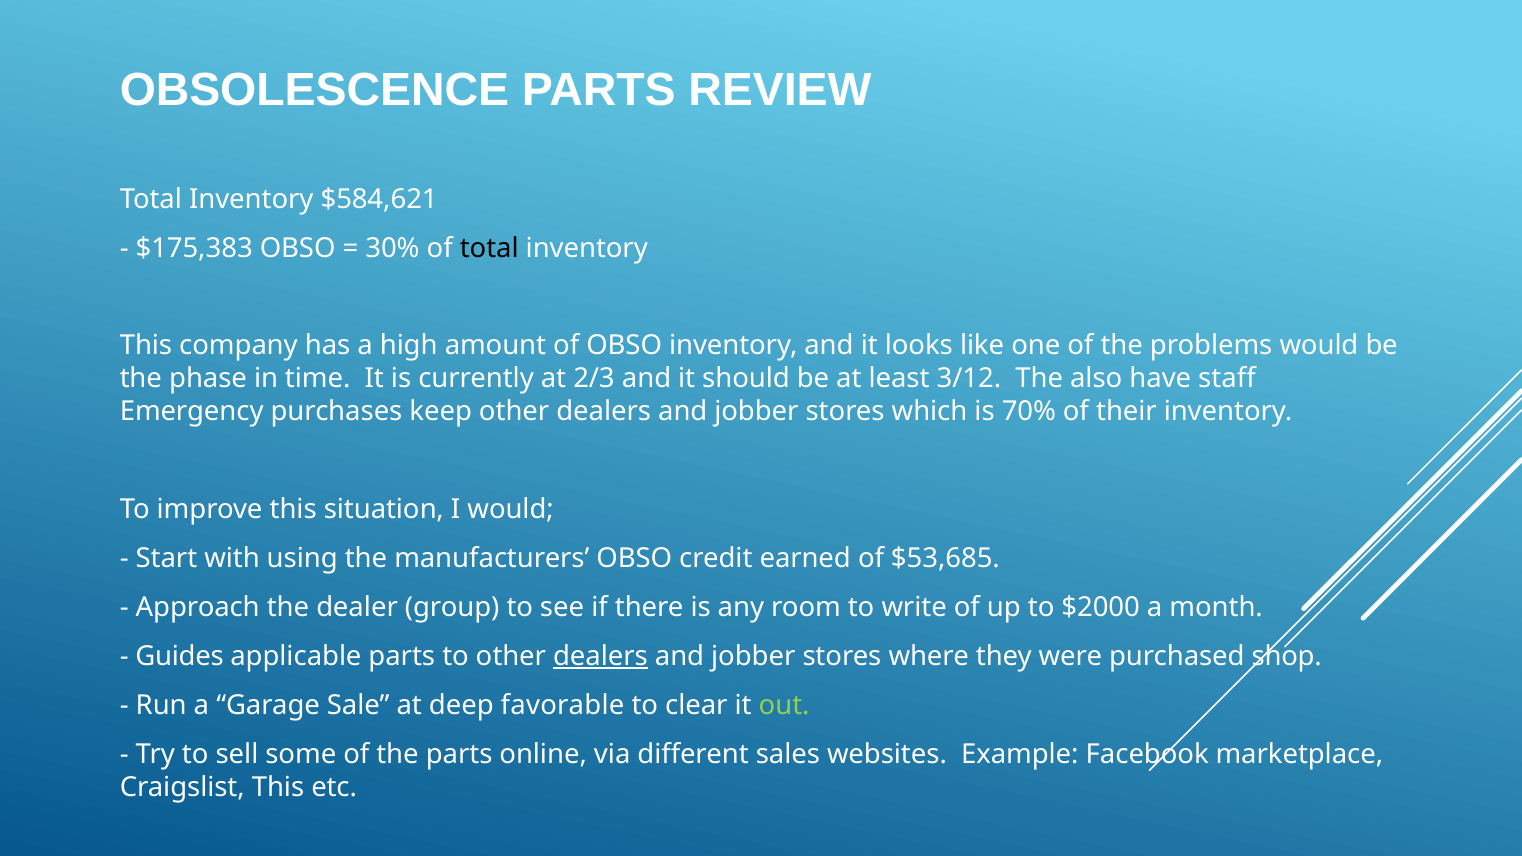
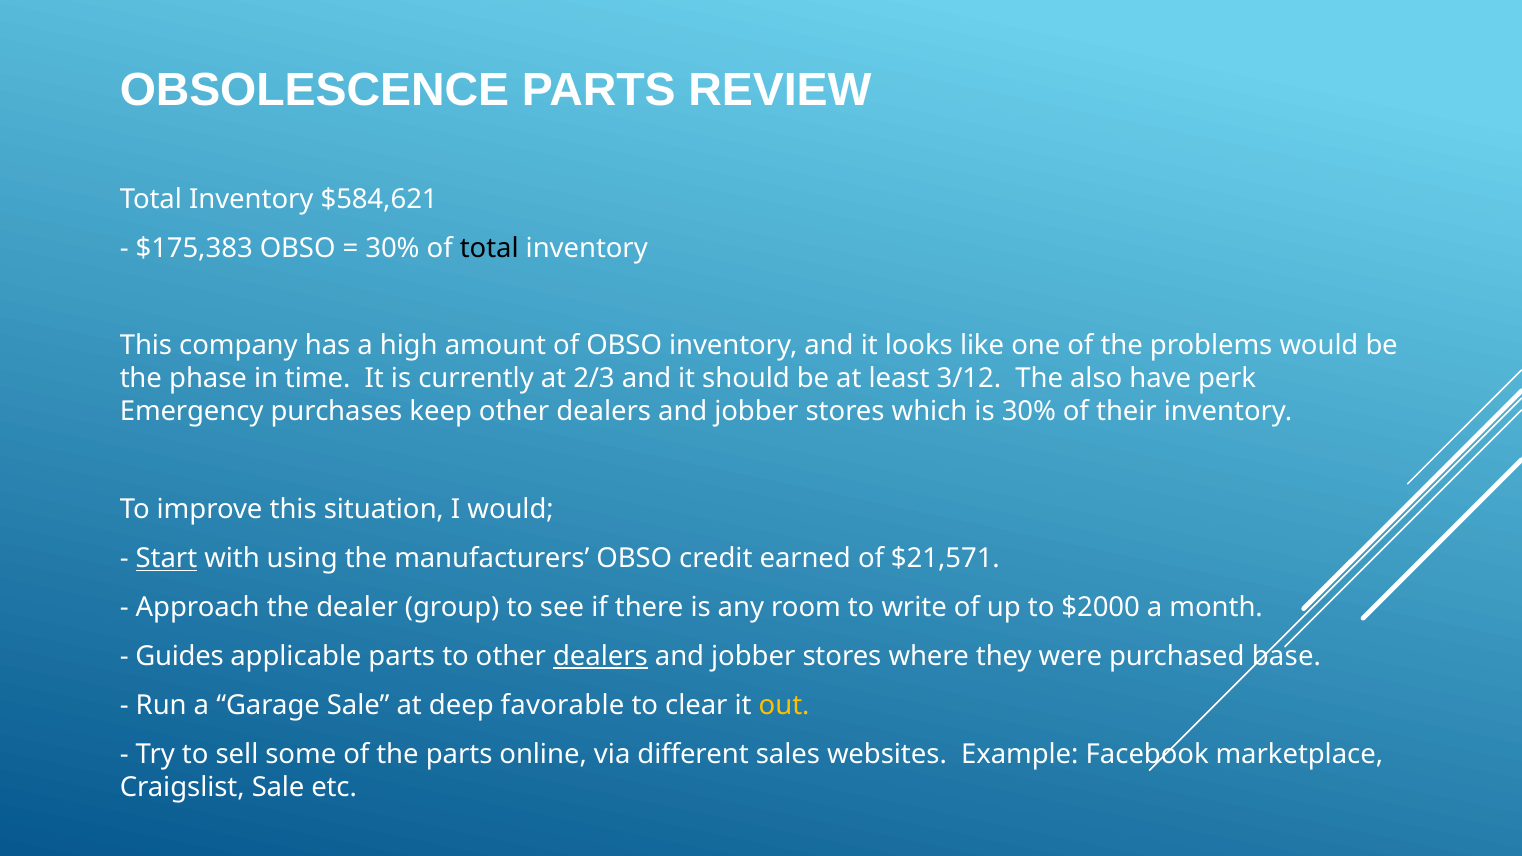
staff: staff -> perk
is 70%: 70% -> 30%
Start underline: none -> present
$53,685: $53,685 -> $21,571
shop: shop -> base
out colour: light green -> yellow
Craigslist This: This -> Sale
